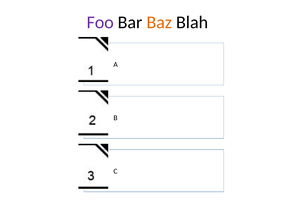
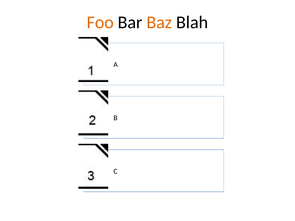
Foo colour: purple -> orange
